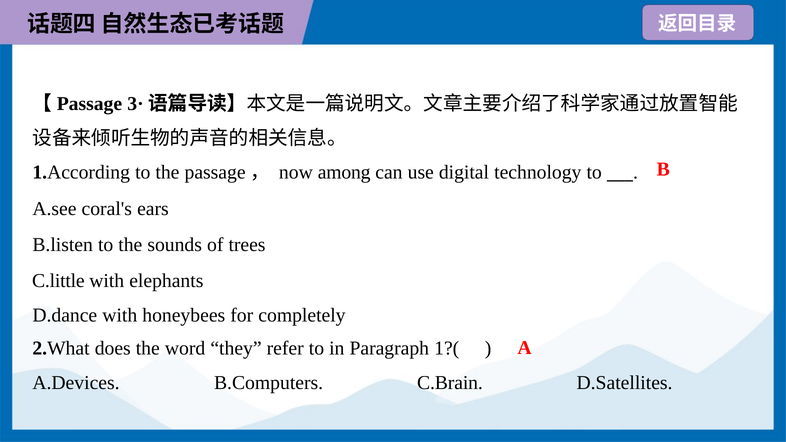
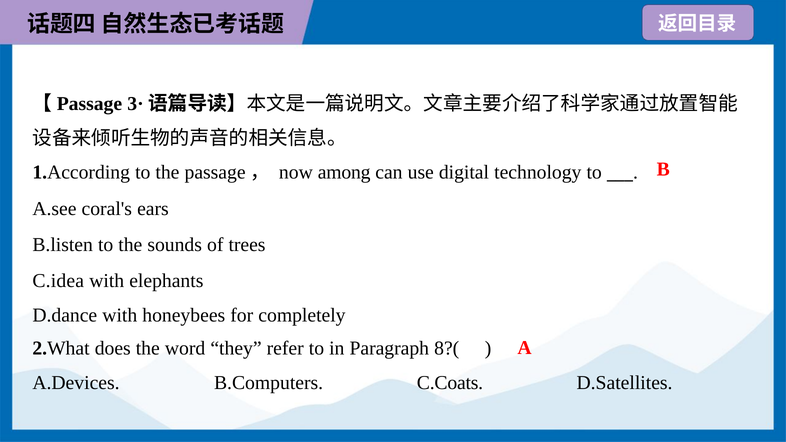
C.little: C.little -> C.idea
1?(: 1?( -> 8?(
C.Brain: C.Brain -> C.Coats
